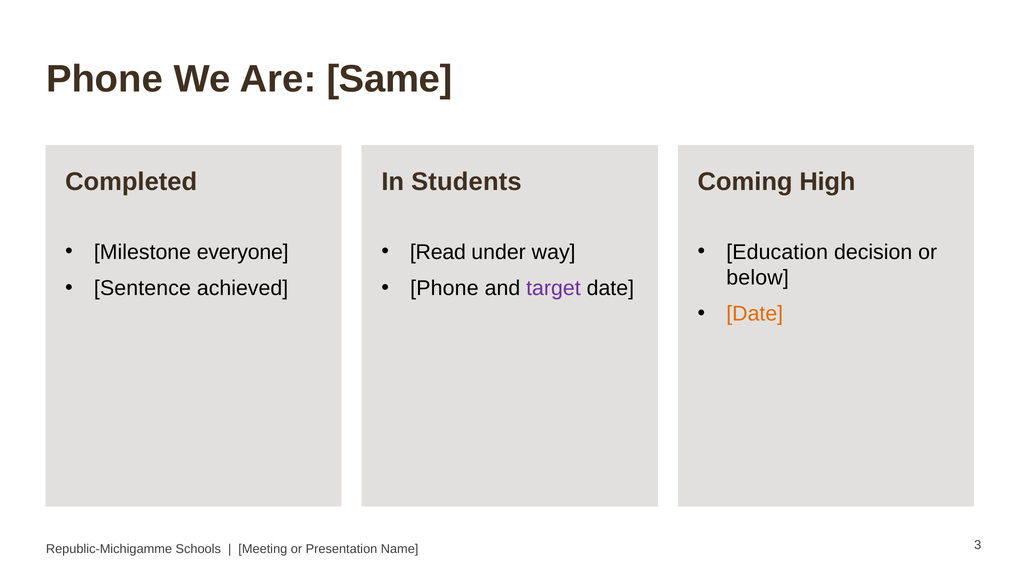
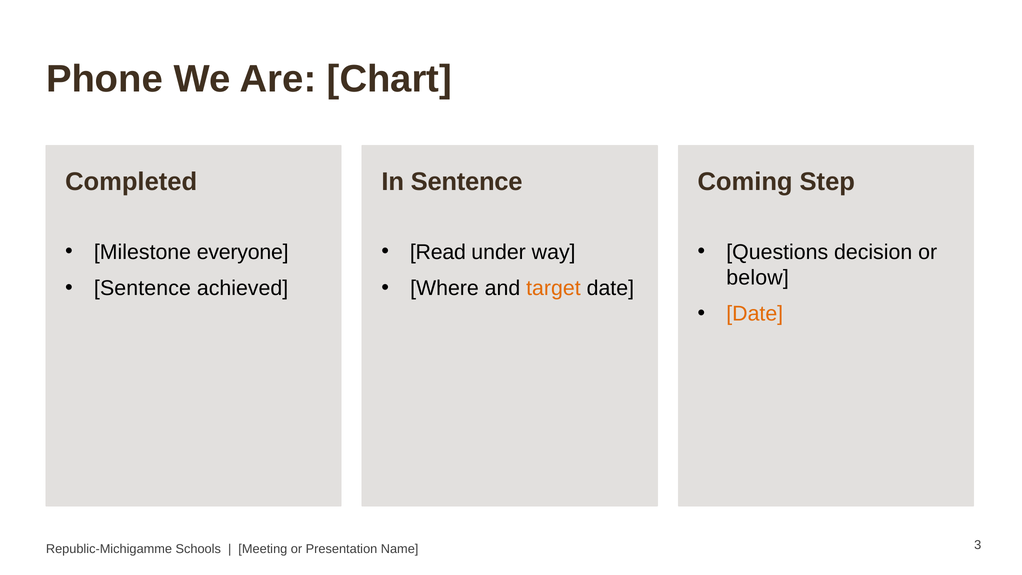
Same: Same -> Chart
In Students: Students -> Sentence
High: High -> Step
Education: Education -> Questions
Phone at (444, 288): Phone -> Where
target colour: purple -> orange
